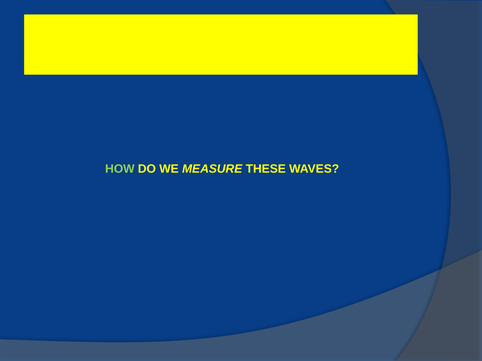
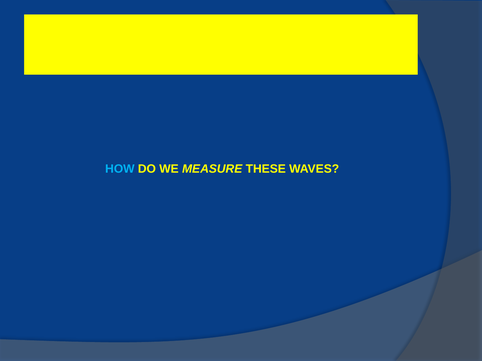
HOW colour: light green -> light blue
